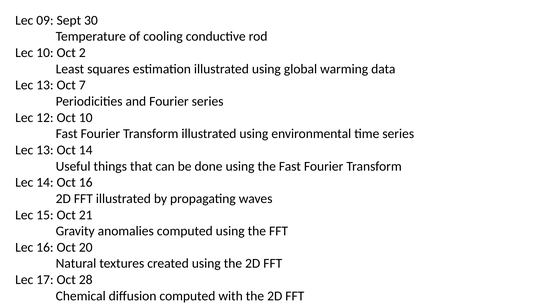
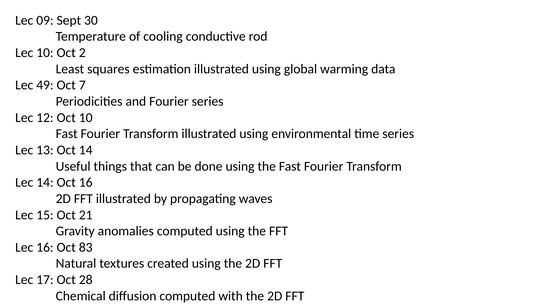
13 at (45, 85): 13 -> 49
20: 20 -> 83
